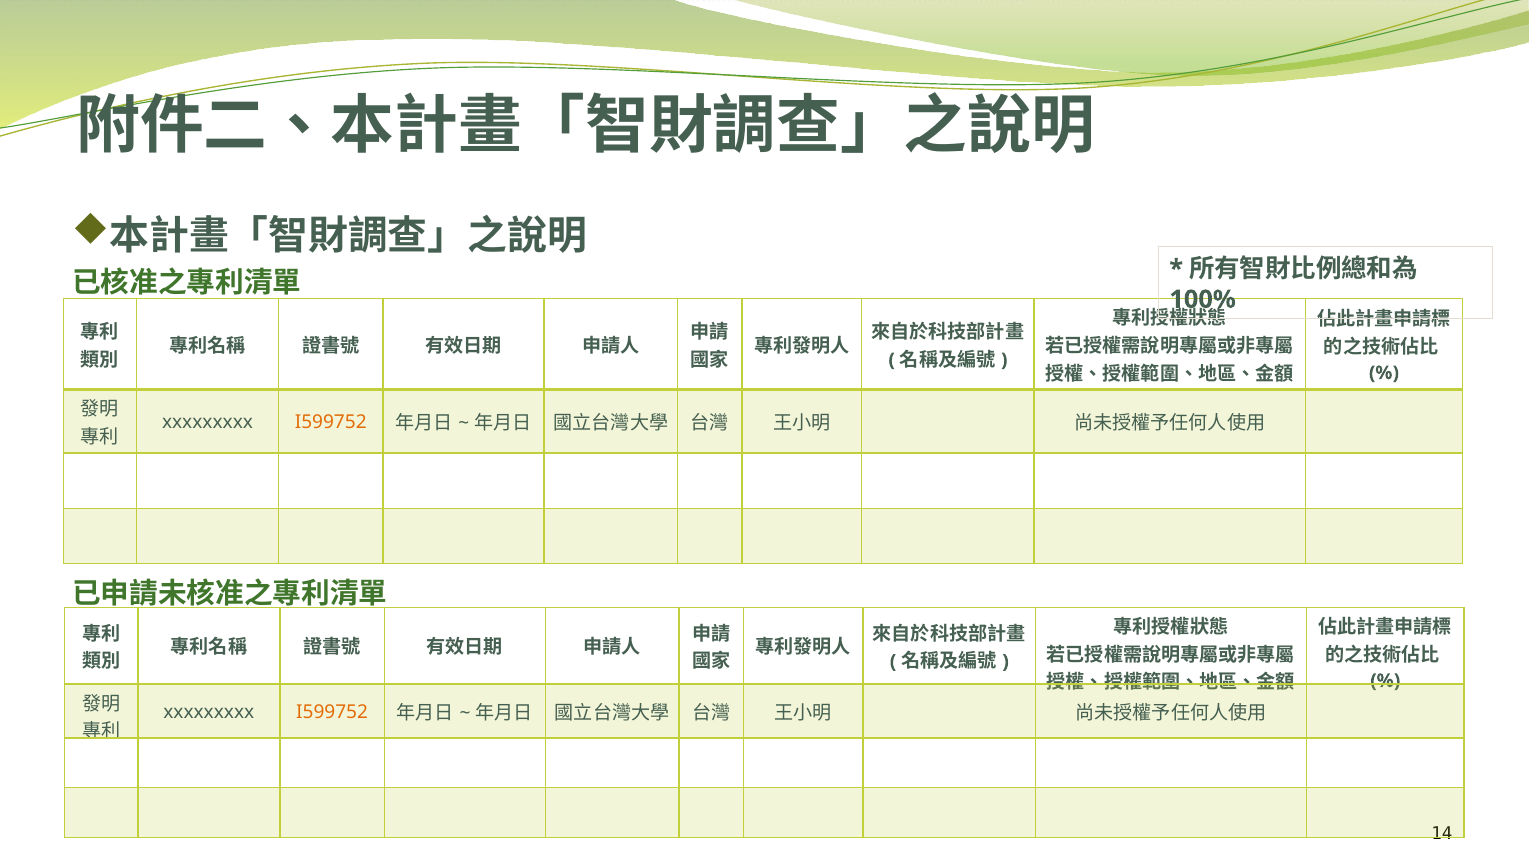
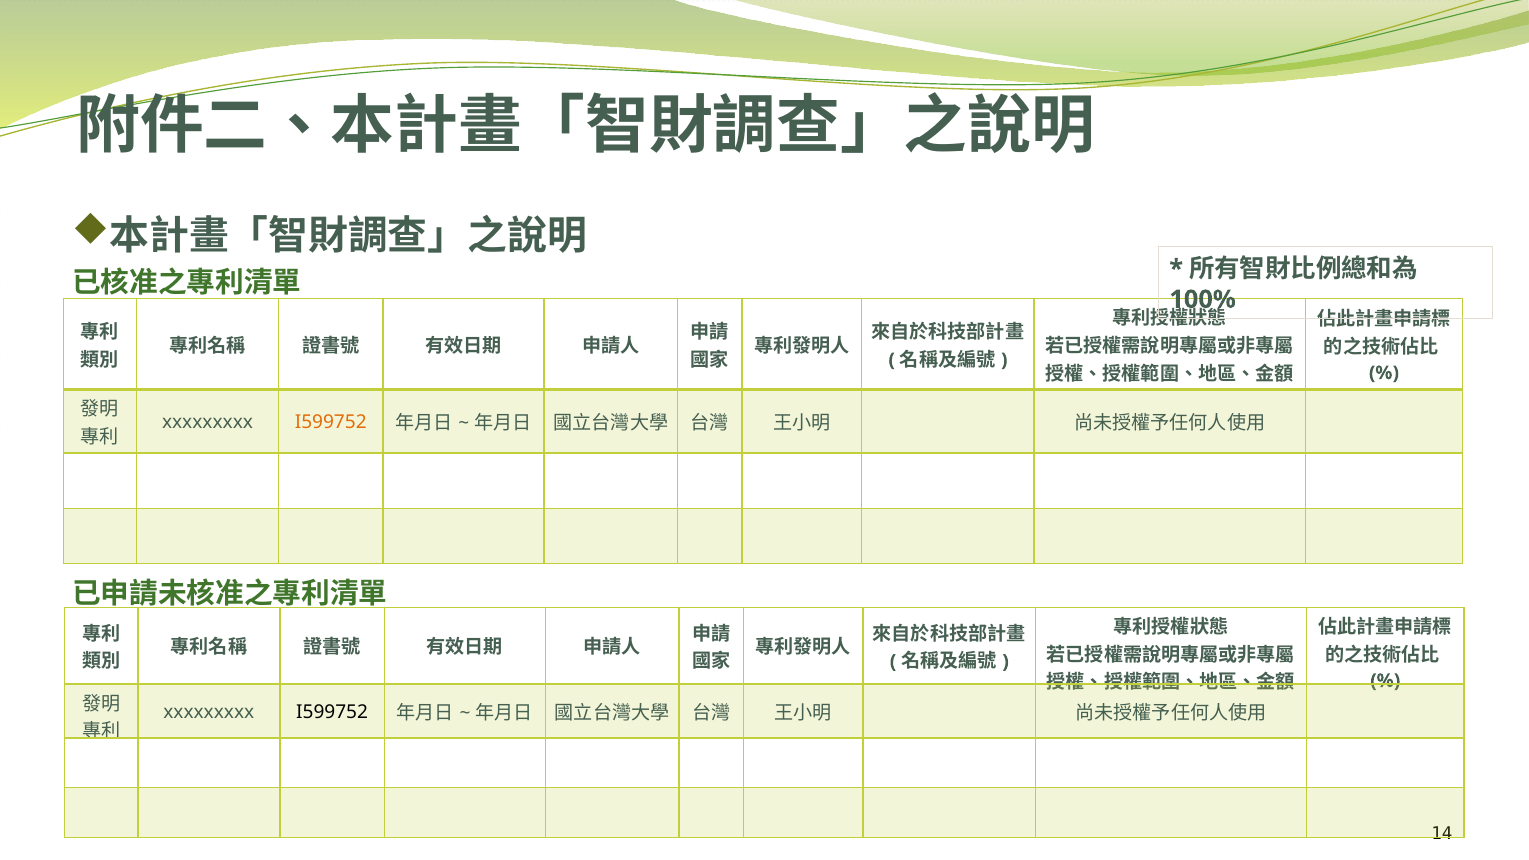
I599752 at (332, 712) colour: orange -> black
